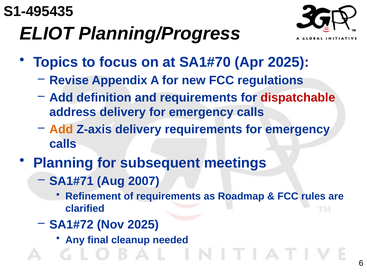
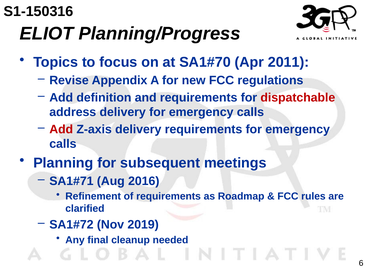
S1-495435: S1-495435 -> S1-150316
Apr 2025: 2025 -> 2011
Add at (61, 129) colour: orange -> red
2007: 2007 -> 2016
Nov 2025: 2025 -> 2019
